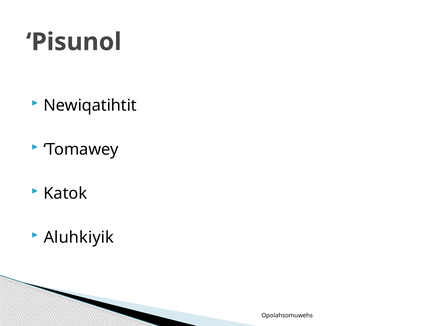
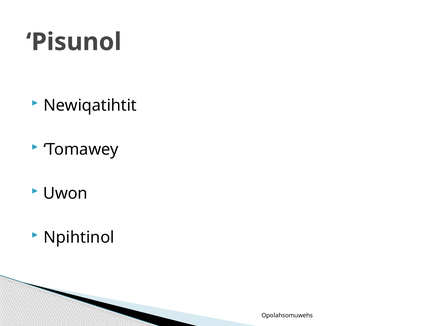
Katok: Katok -> Uwon
Aluhkiyik: Aluhkiyik -> Npihtinol
